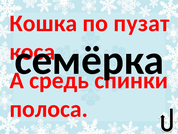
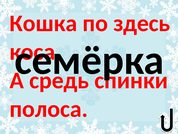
пузат: пузат -> здесь
